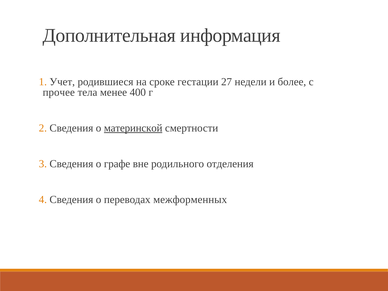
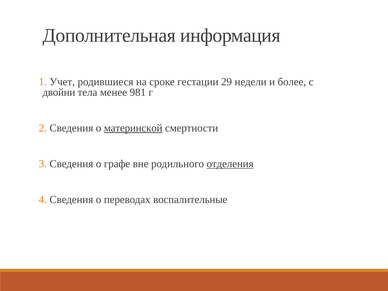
27: 27 -> 29
прочее: прочее -> двойни
400: 400 -> 981
отделения underline: none -> present
межформенных: межформенных -> воспалительные
